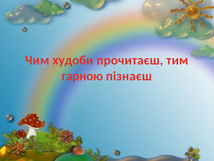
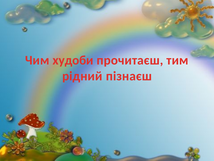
гарною: гарною -> рідний
